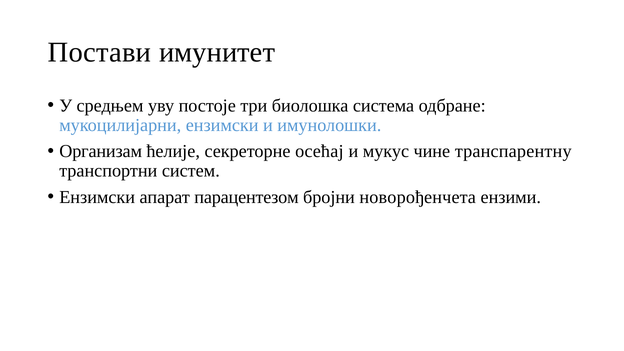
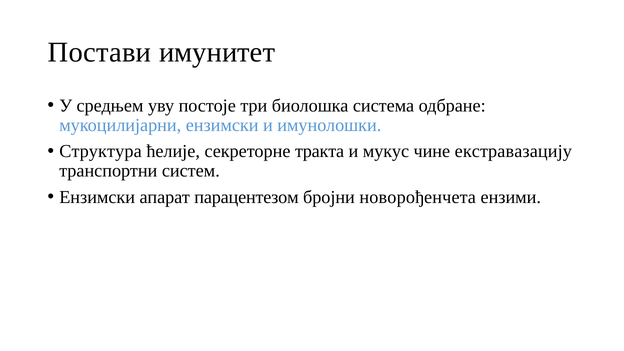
Организам: Организам -> Структура
осећај: осећај -> тракта
транспарентну: транспарентну -> екстравазацију
